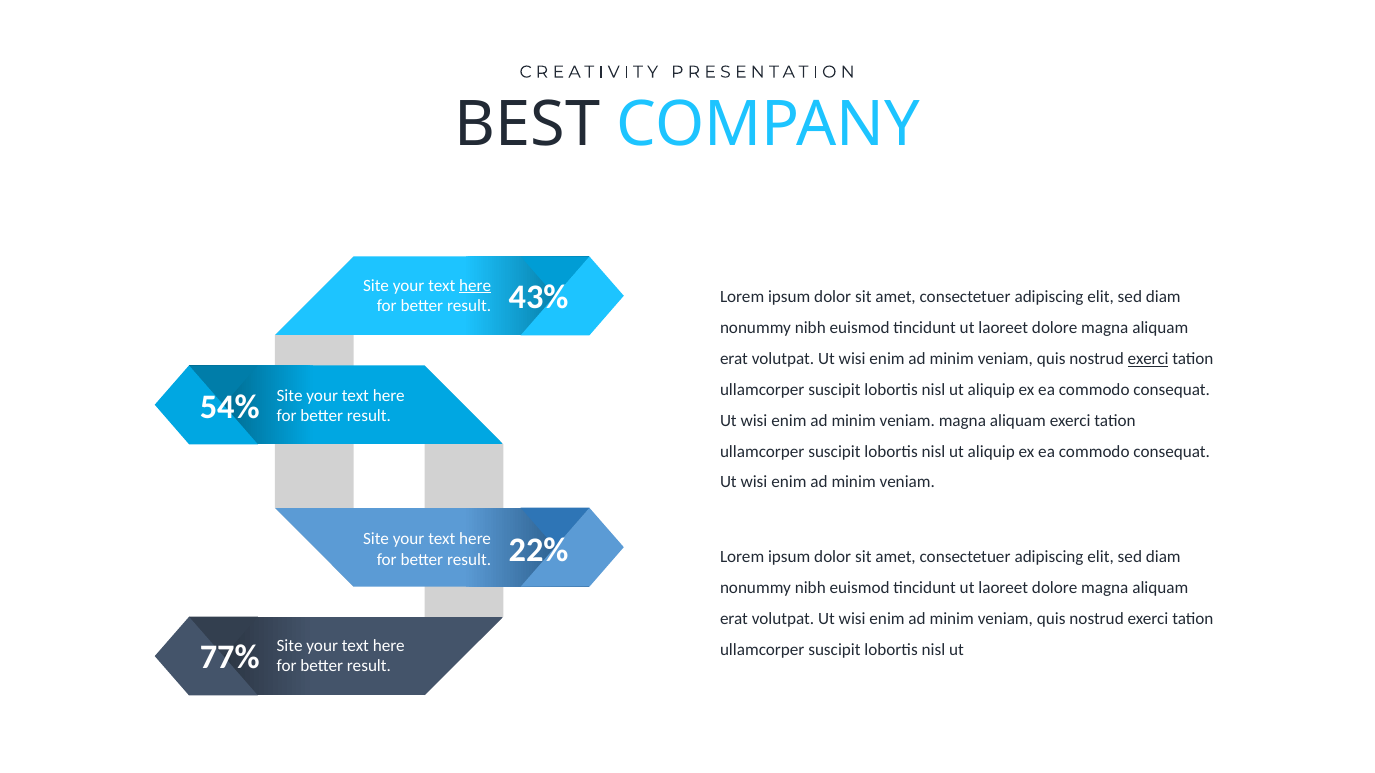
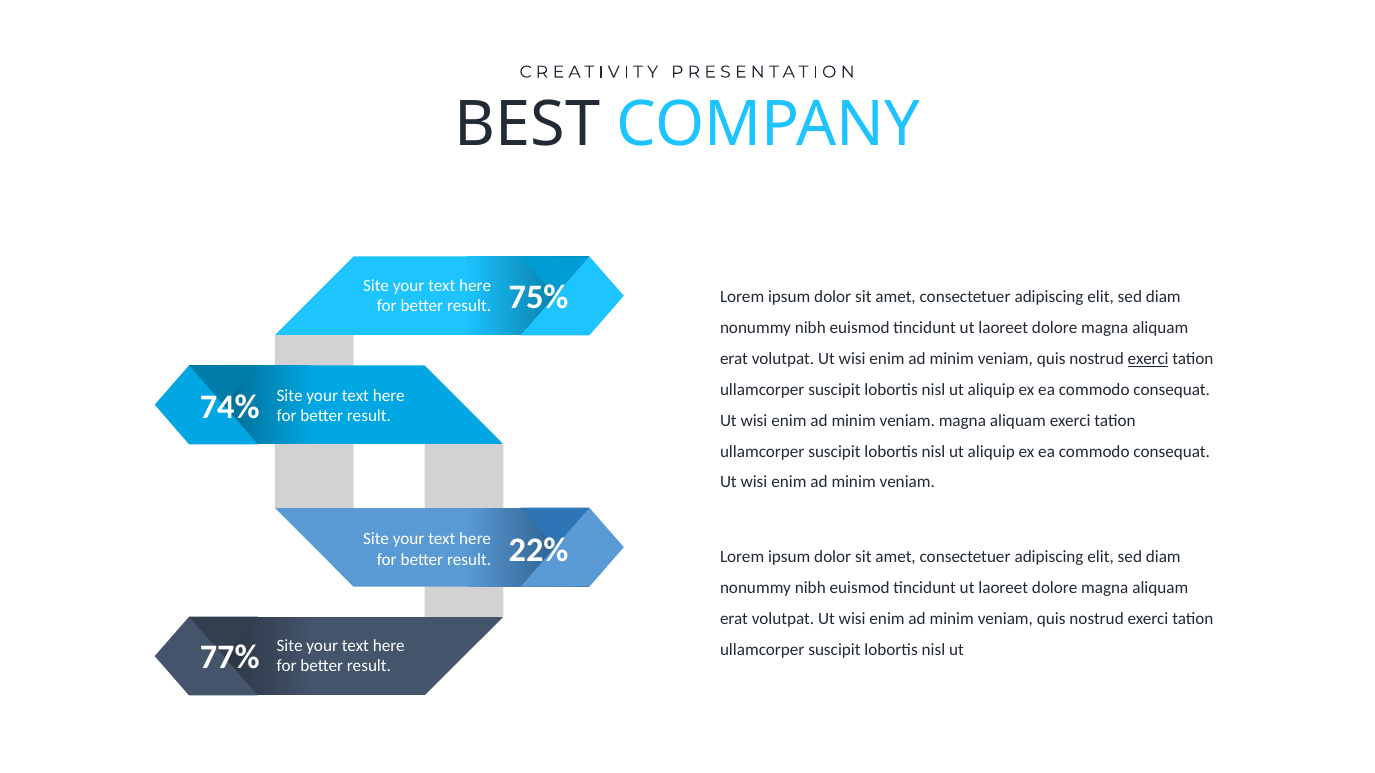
here at (475, 286) underline: present -> none
43%: 43% -> 75%
54%: 54% -> 74%
